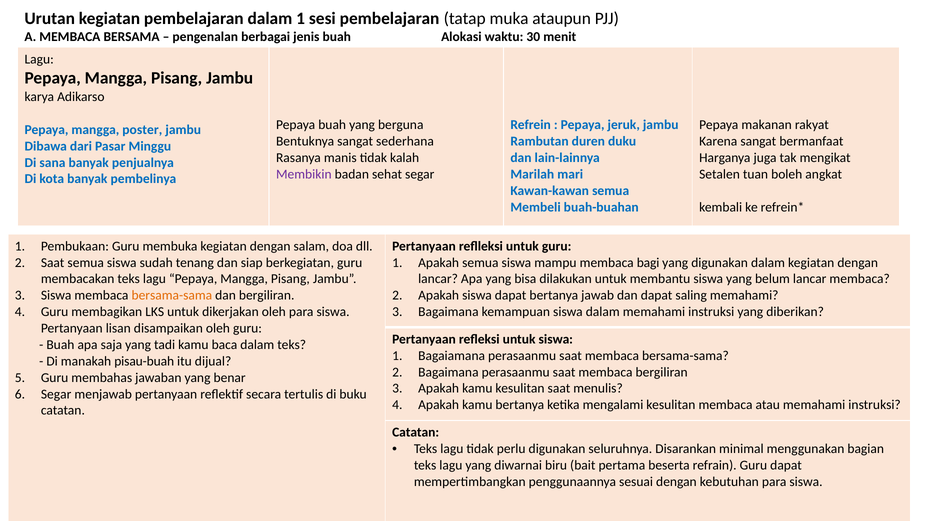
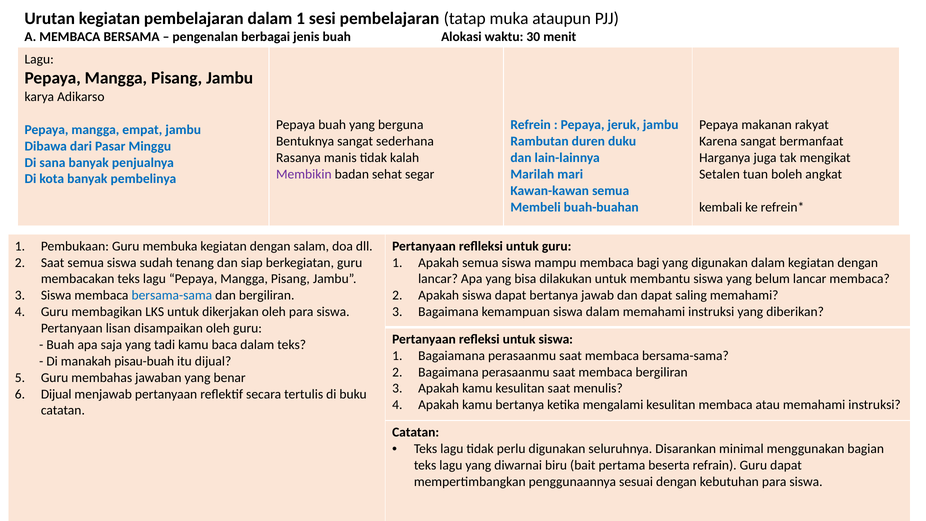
poster: poster -> empat
bersama-sama at (172, 295) colour: orange -> blue
Segar at (56, 394): Segar -> Dijual
